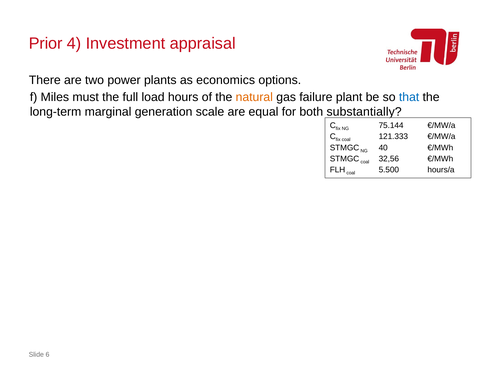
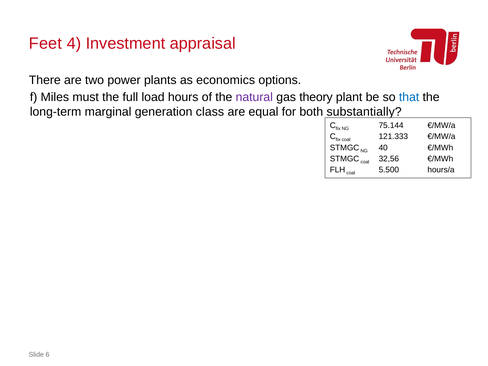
Prior: Prior -> Feet
natural colour: orange -> purple
failure: failure -> theory
scale: scale -> class
